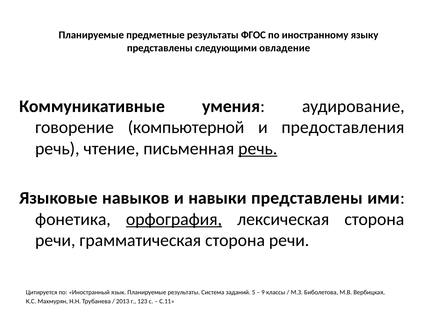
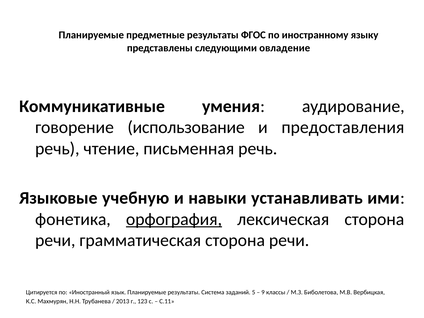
компьютерной: компьютерной -> использование
речь at (258, 149) underline: present -> none
навыков: навыков -> учебную
навыки представлены: представлены -> устанавливать
